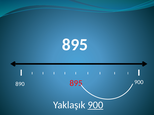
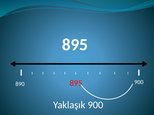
900 at (95, 105) underline: present -> none
